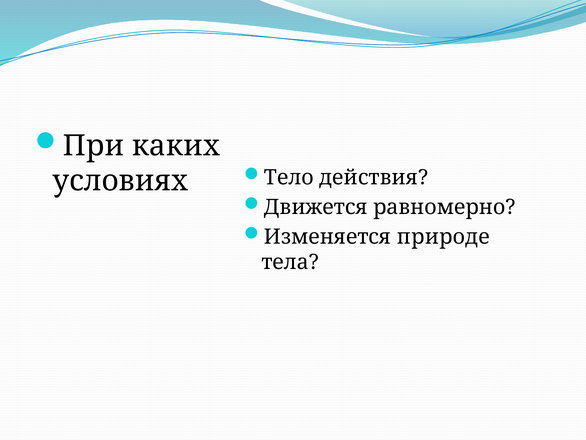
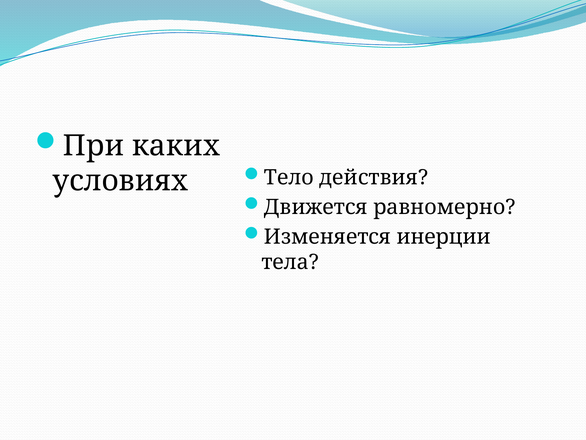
природе: природе -> инерции
